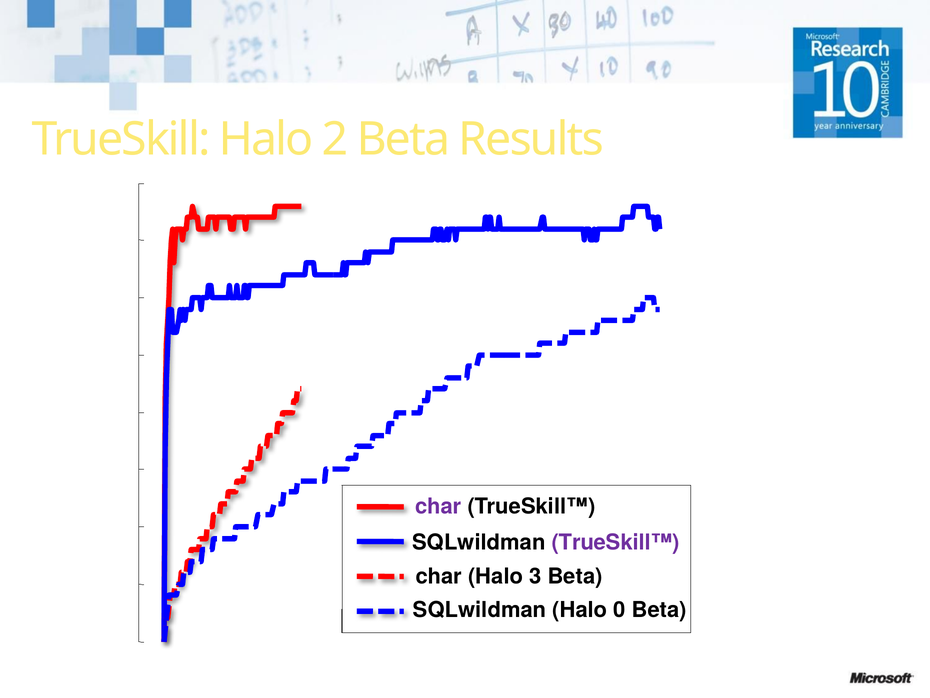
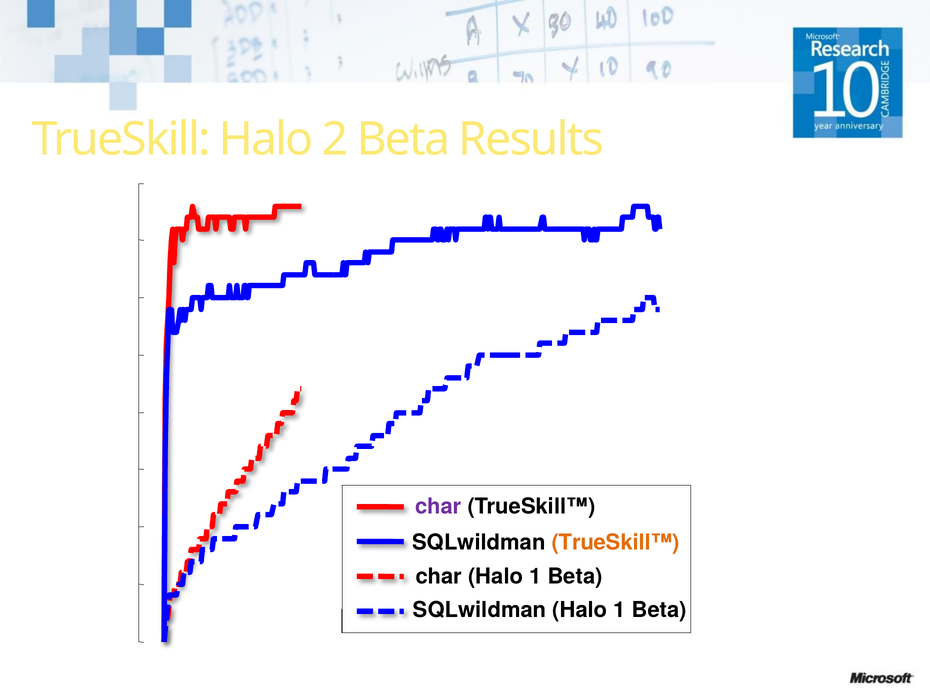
TrueSkill™ at (616, 542) colour: purple -> orange
char Halo 3: 3 -> 1
SQLwildman Halo 0: 0 -> 1
